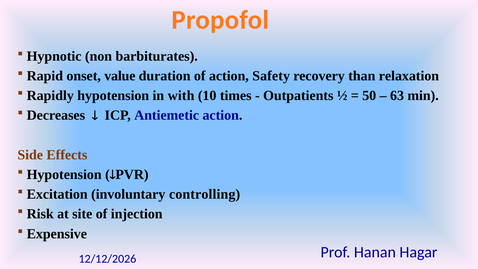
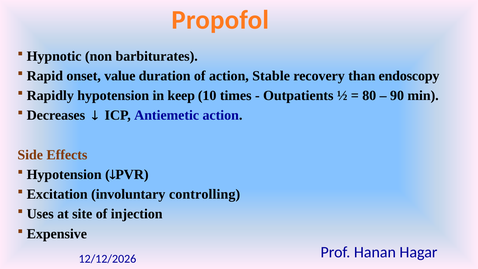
Safety: Safety -> Stable
relaxation: relaxation -> endoscopy
with: with -> keep
50: 50 -> 80
63: 63 -> 90
Risk: Risk -> Uses
